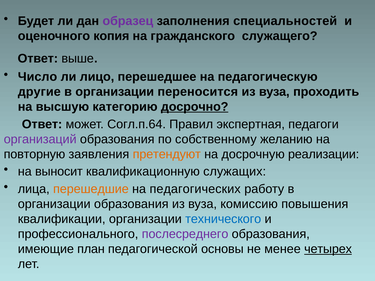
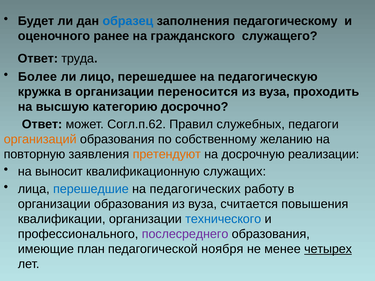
образец colour: purple -> blue
специальностей: специальностей -> педагогическому
копия: копия -> ранее
выше: выше -> труда
Число: Число -> Более
другие: другие -> кружка
досрочно underline: present -> none
Согл.п.64: Согл.п.64 -> Согл.п.62
экспертная: экспертная -> служебных
организаций colour: purple -> orange
перешедшие colour: orange -> blue
комиссию: комиссию -> считается
основы: основы -> ноября
